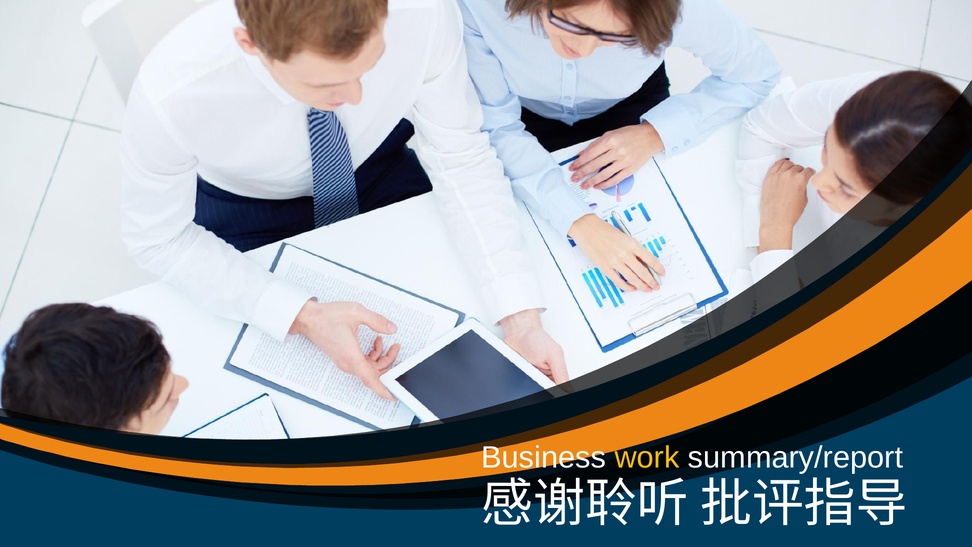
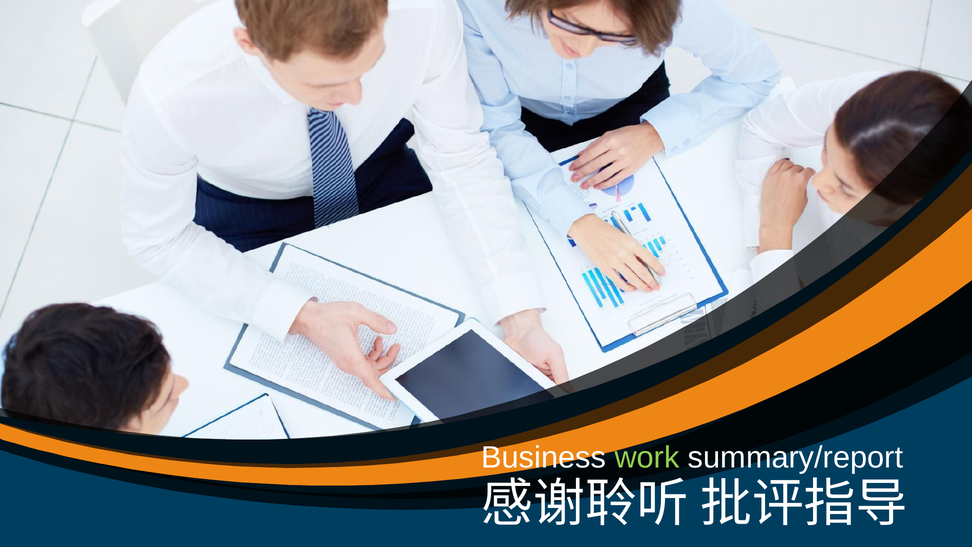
work colour: yellow -> light green
